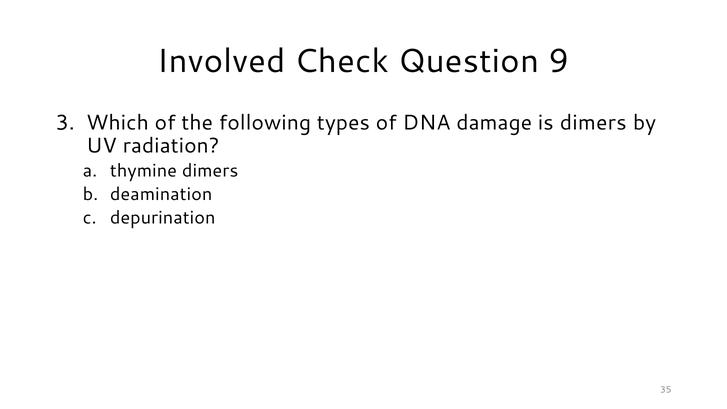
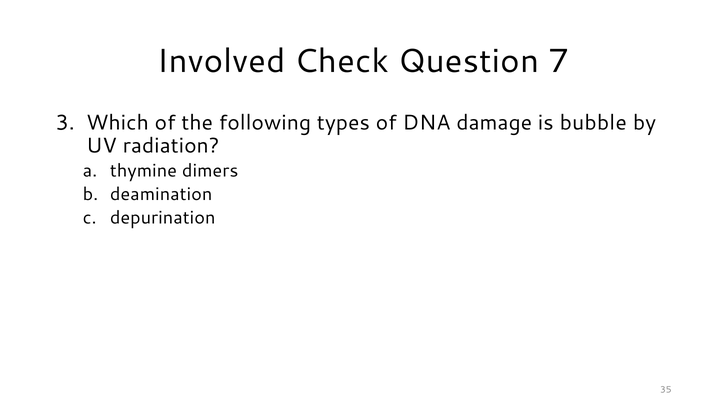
9: 9 -> 7
is dimers: dimers -> bubble
